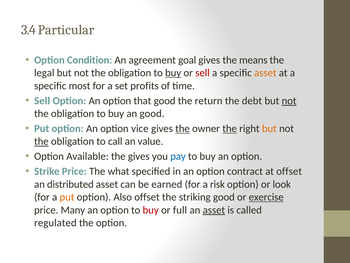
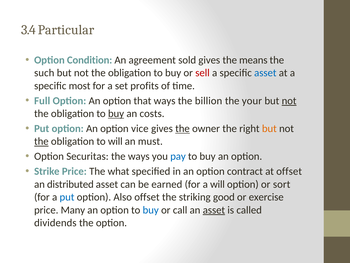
goal: goal -> sold
legal: legal -> such
buy at (173, 73) underline: present -> none
asset at (265, 73) colour: orange -> blue
Sell at (42, 101): Sell -> Full
that good: good -> ways
return: return -> billion
debt: debt -> your
buy at (116, 113) underline: none -> present
an good: good -> costs
the at (230, 128) underline: present -> none
to call: call -> will
value: value -> must
Available: Available -> Securitas
the gives: gives -> ways
a risk: risk -> will
look: look -> sort
put at (67, 197) colour: orange -> blue
exercise underline: present -> none
buy at (151, 210) colour: red -> blue
full: full -> call
regulated: regulated -> dividends
